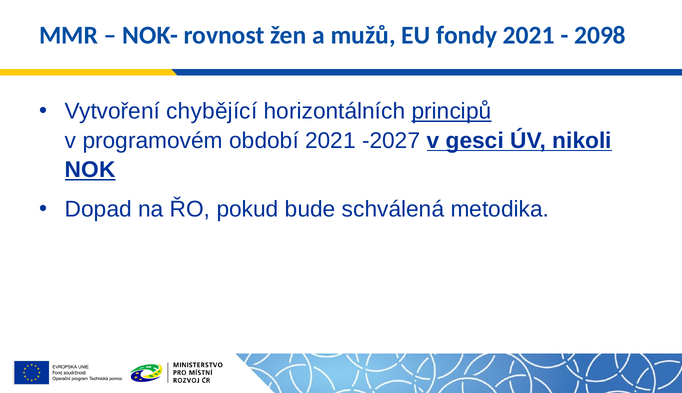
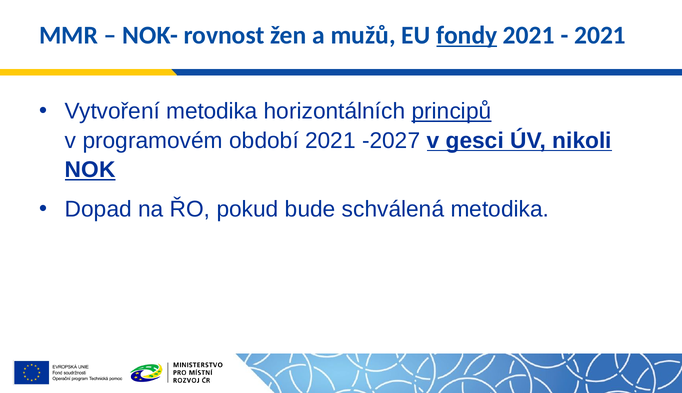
fondy underline: none -> present
2098 at (600, 35): 2098 -> 2021
Vytvoření chybějící: chybějící -> metodika
